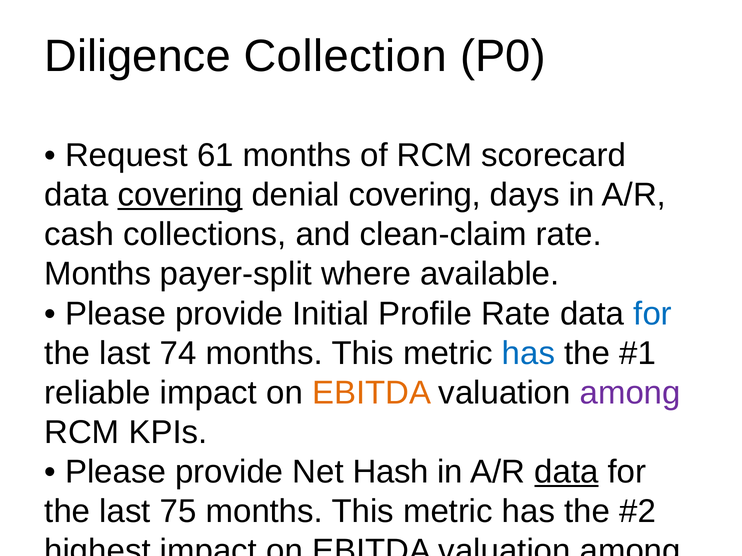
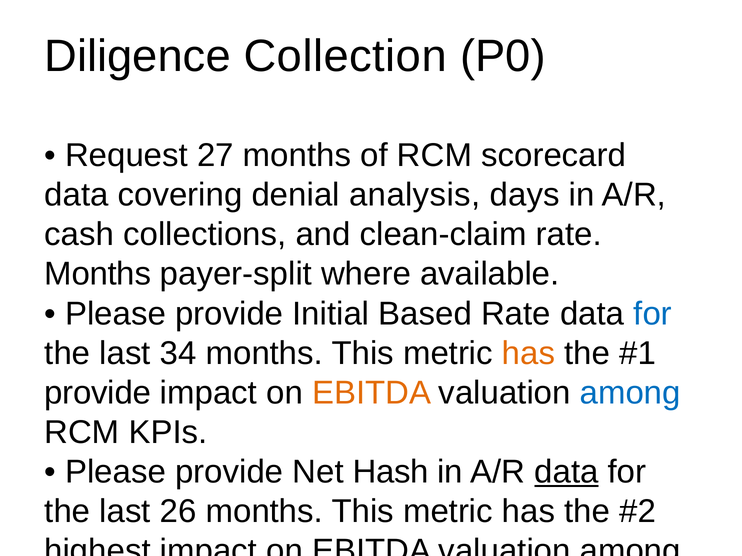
61: 61 -> 27
covering at (180, 195) underline: present -> none
denial covering: covering -> analysis
Profile: Profile -> Based
74: 74 -> 34
has at (529, 354) colour: blue -> orange
reliable at (98, 393): reliable -> provide
among at (630, 393) colour: purple -> blue
75: 75 -> 26
